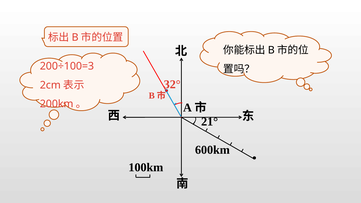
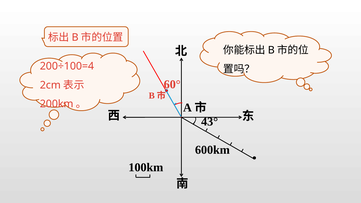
200÷100=3: 200÷100=3 -> 200÷100=4
32°: 32° -> 60°
21°: 21° -> 43°
